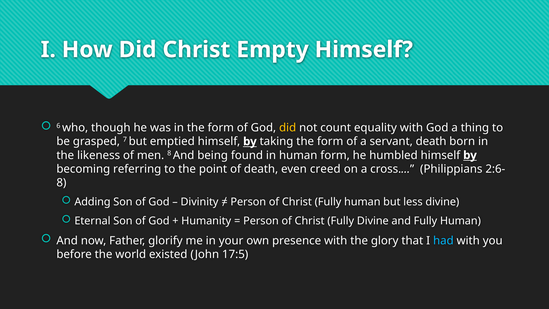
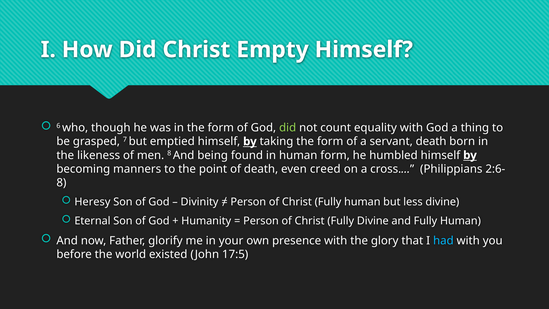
did at (288, 128) colour: yellow -> light green
referring: referring -> manners
Adding: Adding -> Heresy
